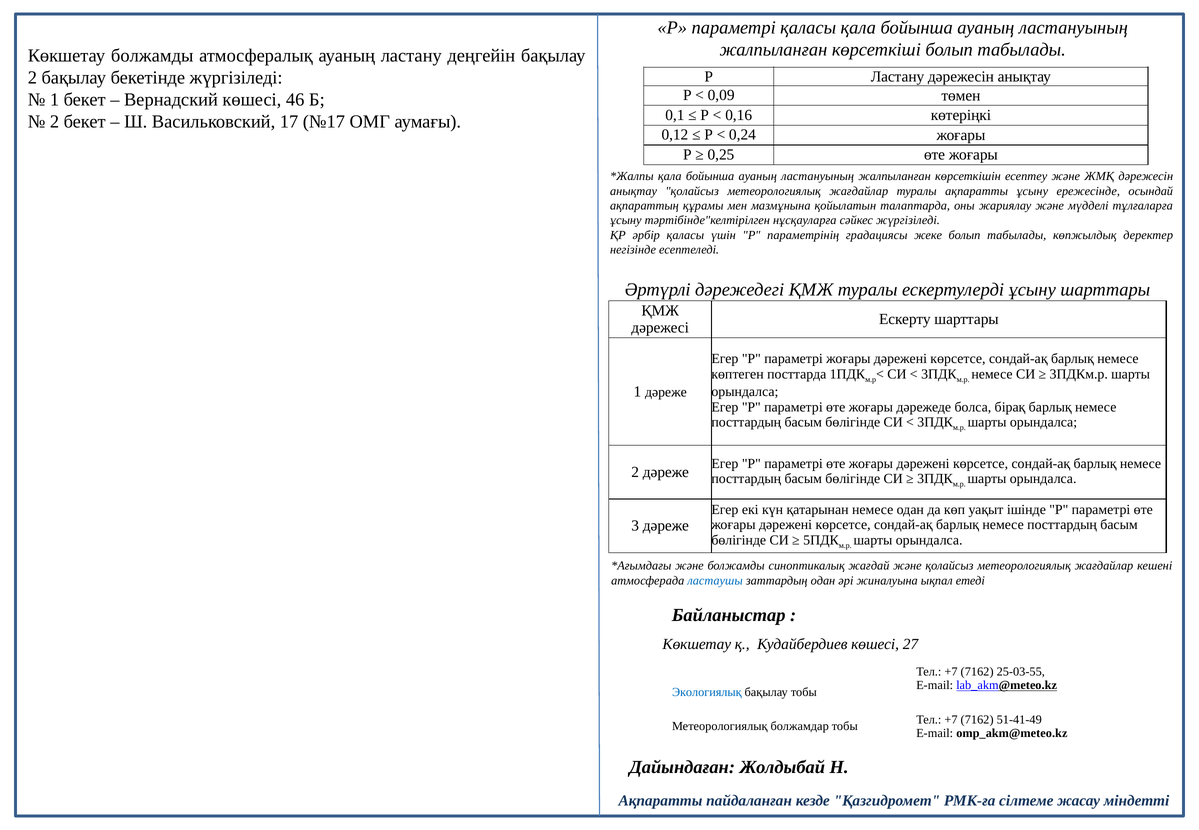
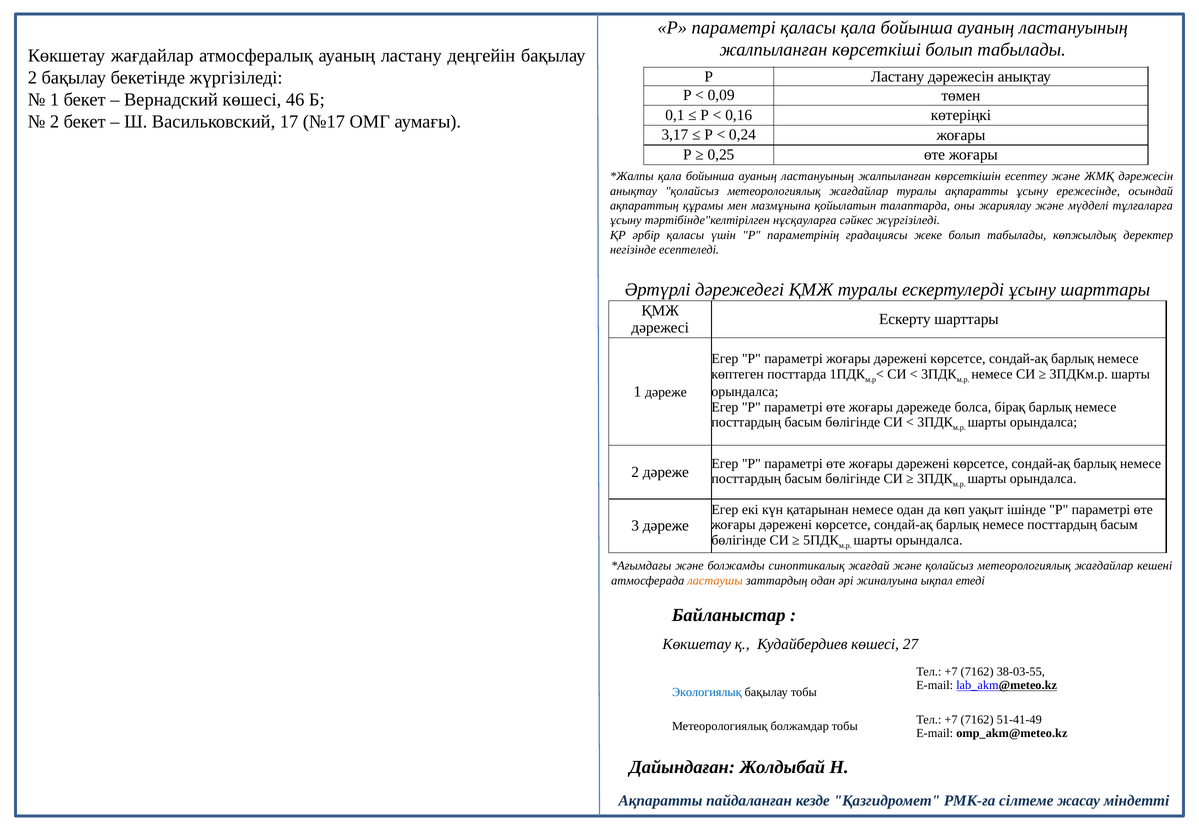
Көкшетау болжамды: болжамды -> жағдайлар
0,12: 0,12 -> 3,17
ластаушы colour: blue -> orange
25-03-55: 25-03-55 -> 38-03-55
